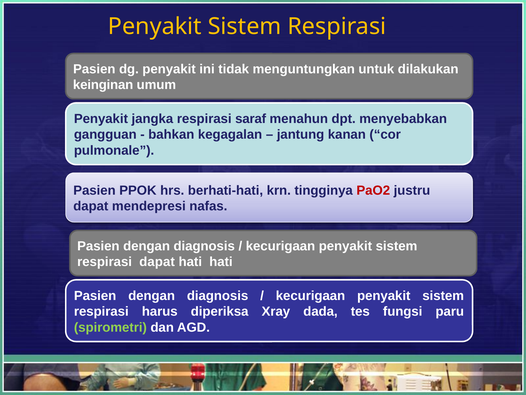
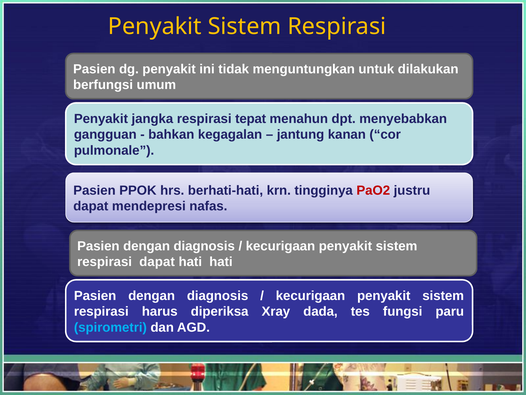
keinginan: keinginan -> berfungsi
saraf: saraf -> tepat
spirometri colour: light green -> light blue
